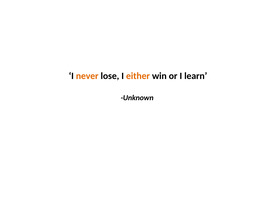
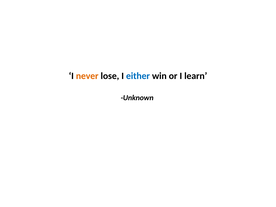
either colour: orange -> blue
